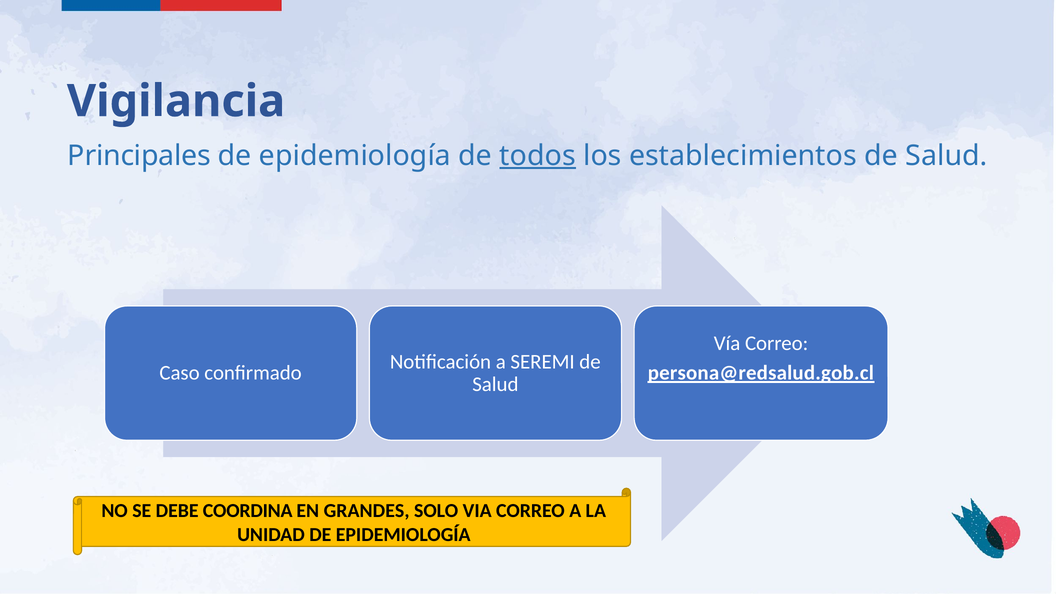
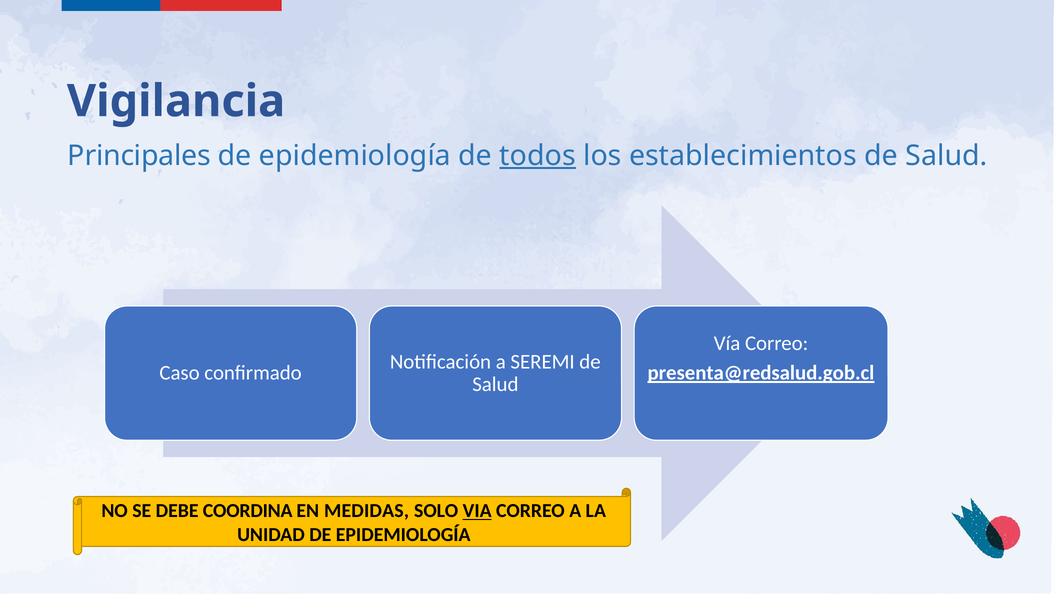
persona@redsalud.gob.cl: persona@redsalud.gob.cl -> presenta@redsalud.gob.cl
GRANDES: GRANDES -> MEDIDAS
VIA underline: none -> present
